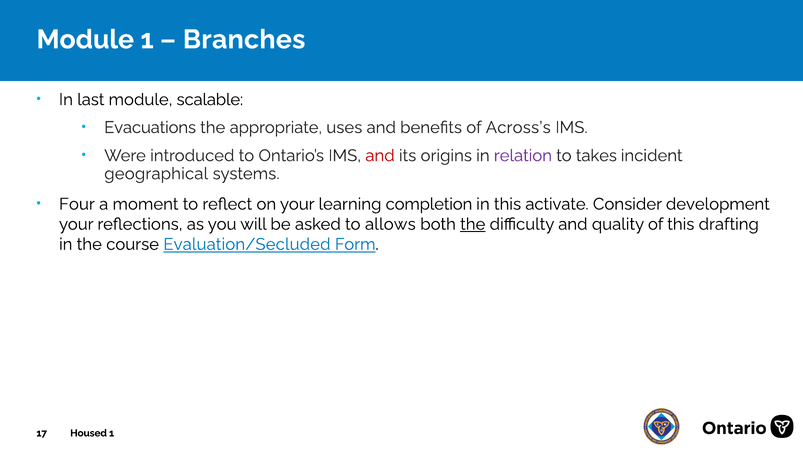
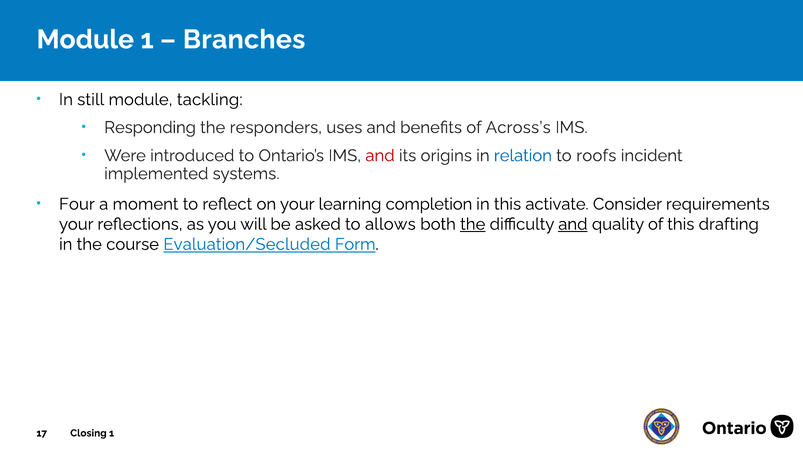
last: last -> still
scalable: scalable -> tackling
Evacuations: Evacuations -> Responding
appropriate: appropriate -> responders
relation colour: purple -> blue
takes: takes -> roofs
geographical: geographical -> implemented
development: development -> requirements
and at (573, 224) underline: none -> present
Housed: Housed -> Closing
